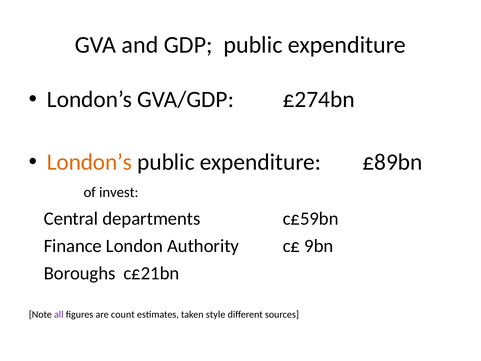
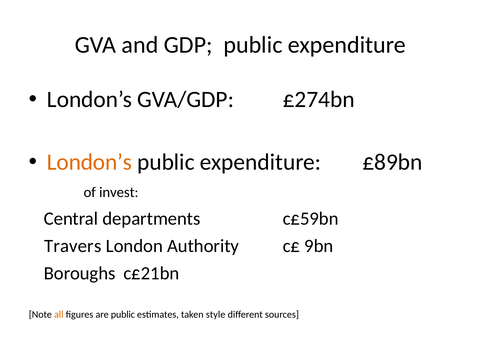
Finance: Finance -> Travers
all colour: purple -> orange
are count: count -> public
